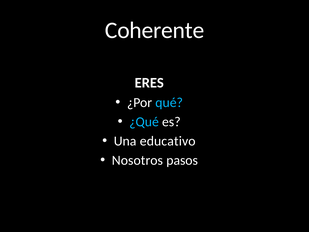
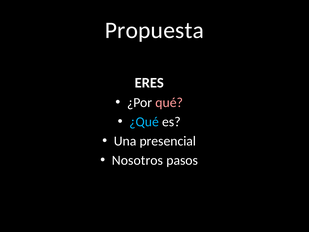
Coherente: Coherente -> Propuesta
qué colour: light blue -> pink
educativo: educativo -> presencial
